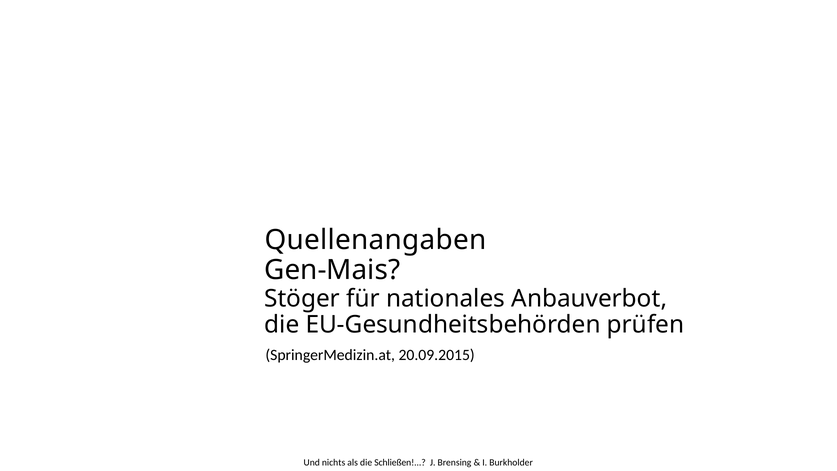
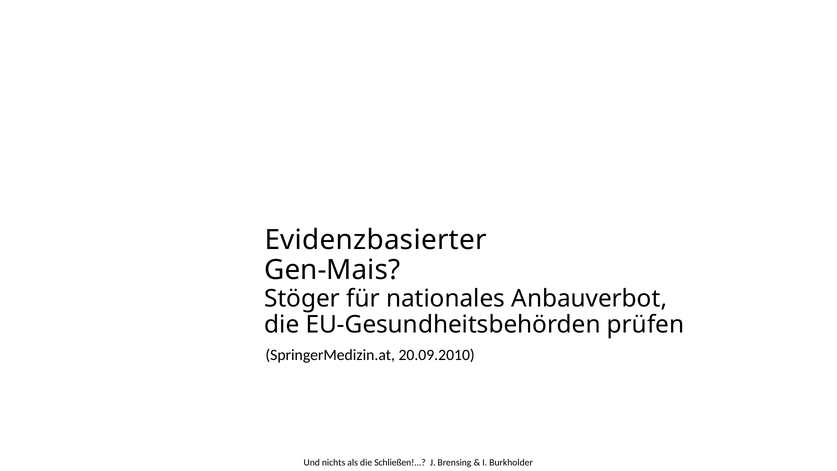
Quellenangaben: Quellenangaben -> Evidenzbasierter
20.09.2015: 20.09.2015 -> 20.09.2010
